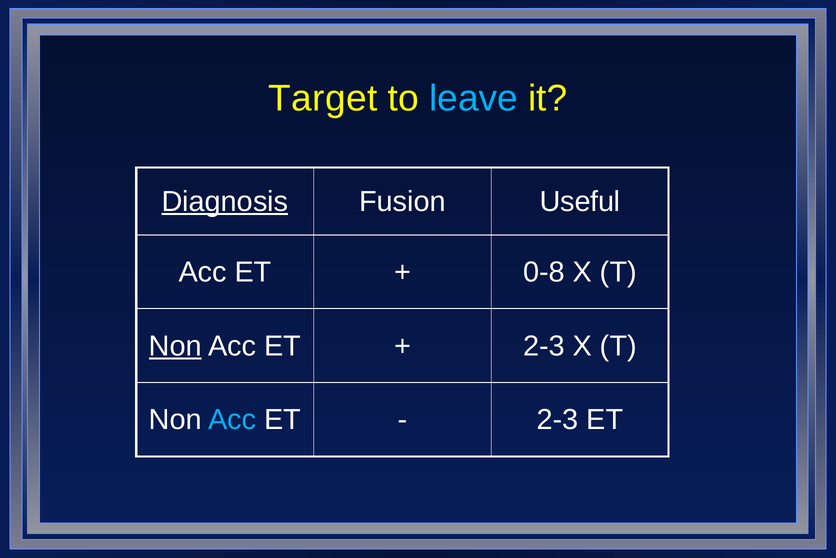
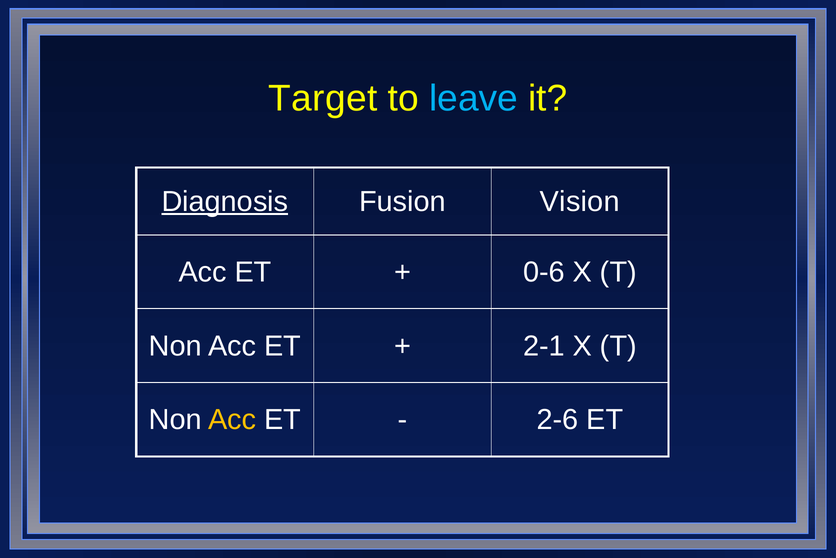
Useful: Useful -> Vision
0-8: 0-8 -> 0-6
Non at (175, 346) underline: present -> none
2-3 at (544, 346): 2-3 -> 2-1
Acc at (232, 419) colour: light blue -> yellow
2-3 at (558, 419): 2-3 -> 2-6
